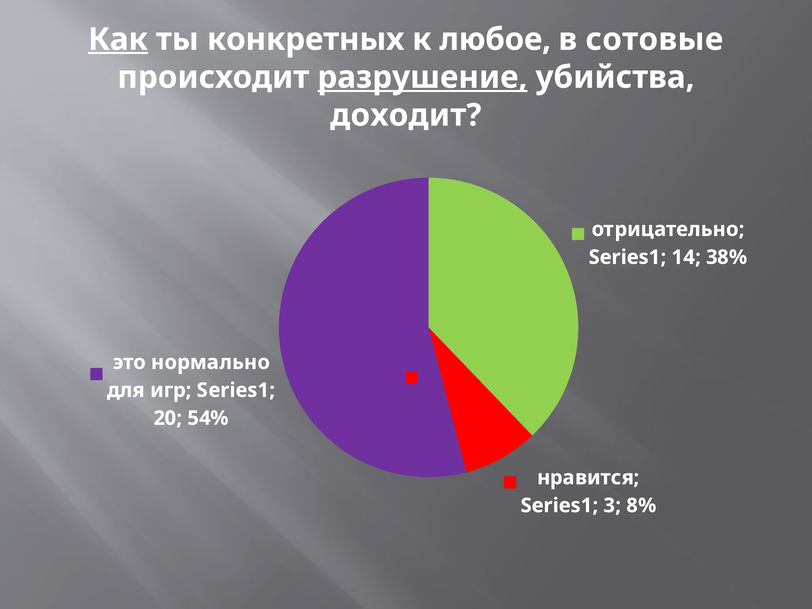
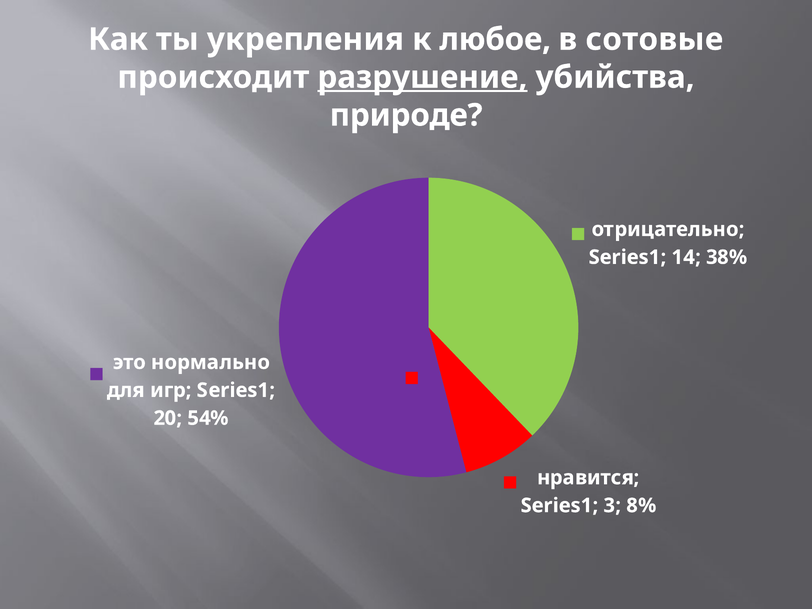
Как underline: present -> none
конкретных: конкретных -> укрепления
доходит: доходит -> природе
